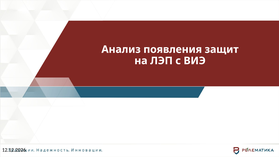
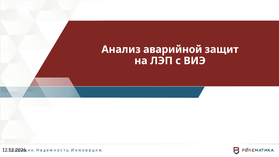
появления: появления -> аварийной
